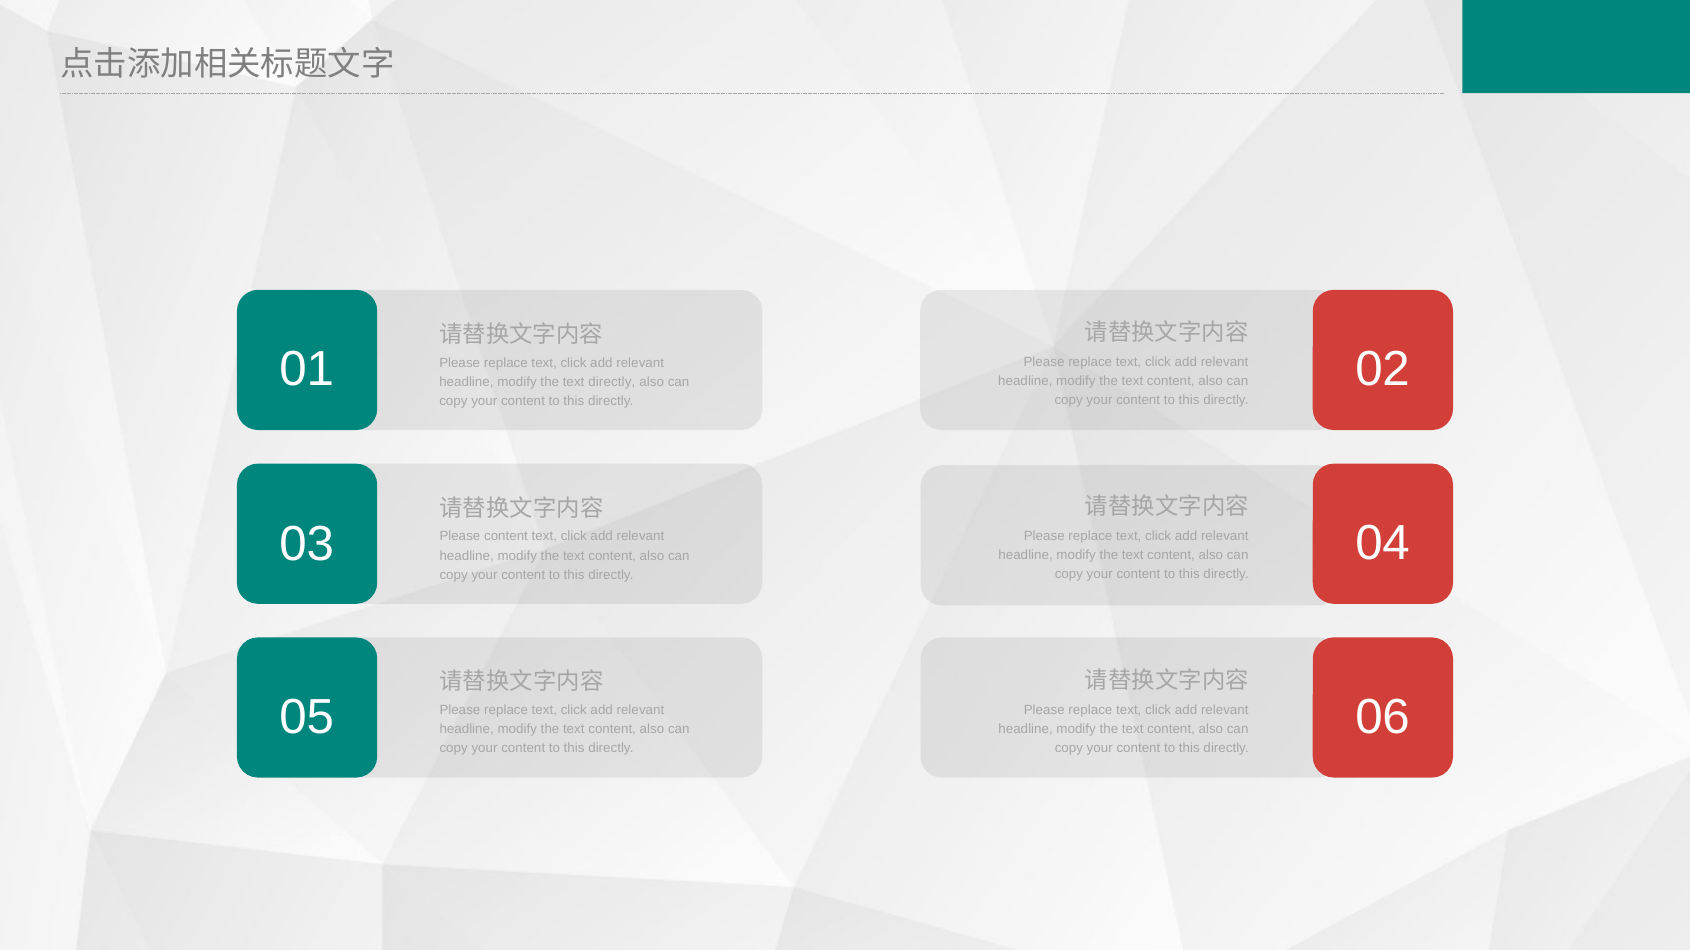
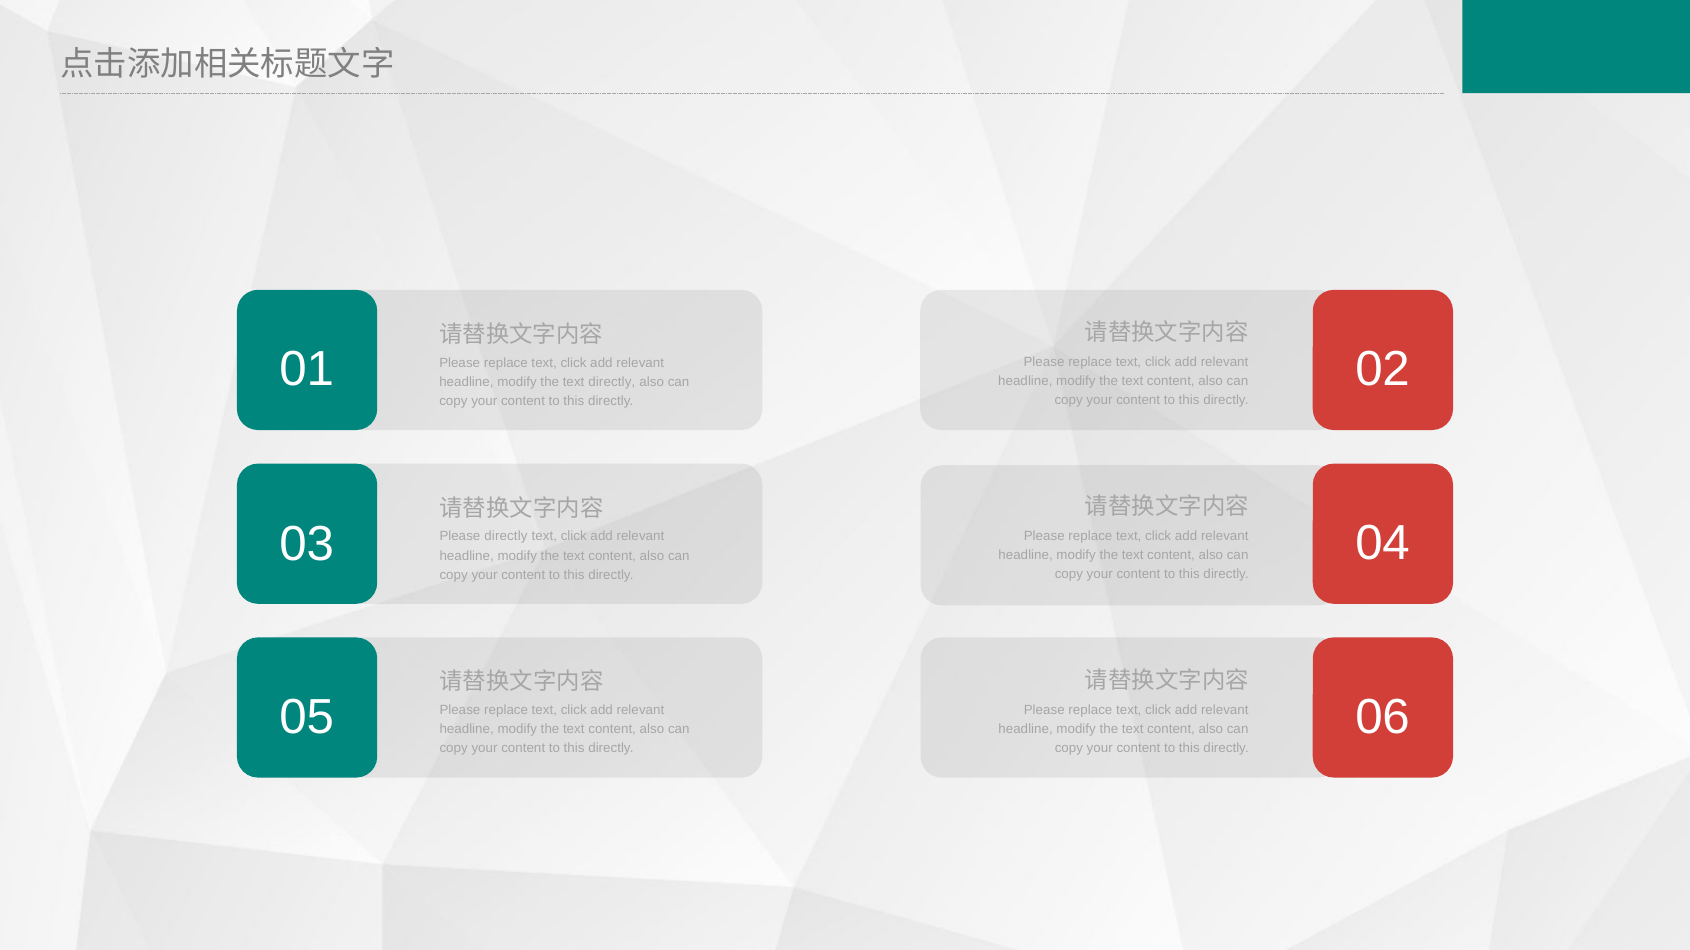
Please content: content -> directly
